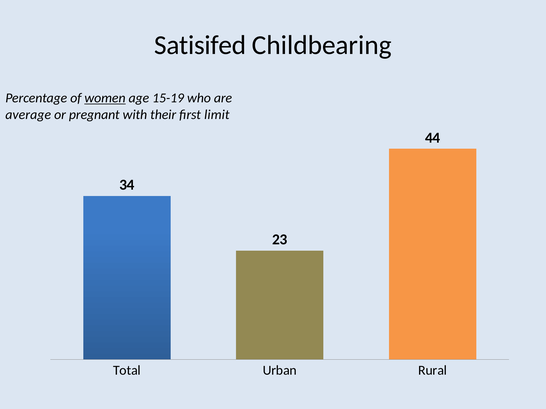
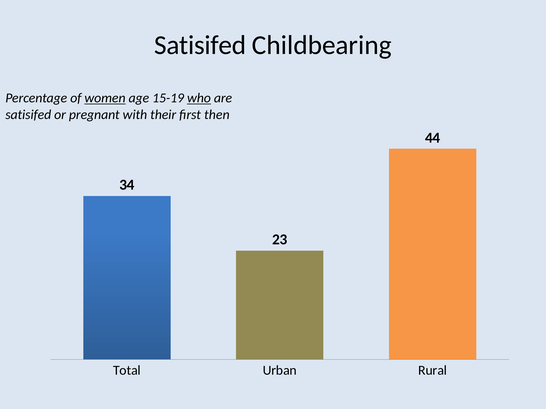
who underline: none -> present
average at (28, 115): average -> satisifed
limit: limit -> then
